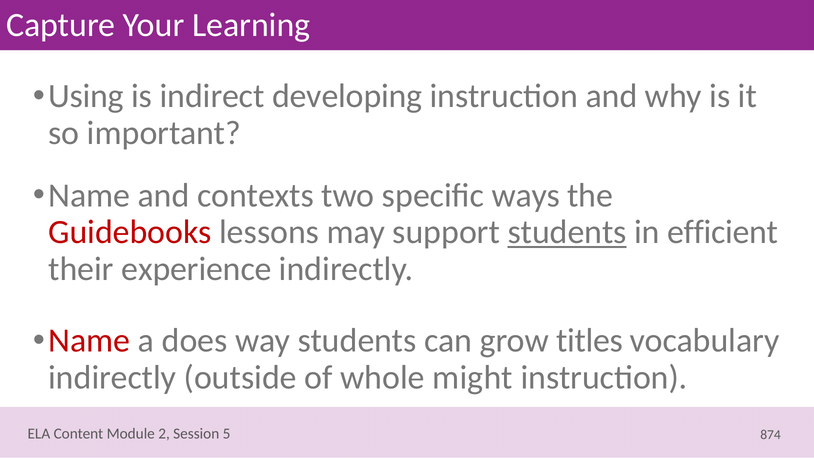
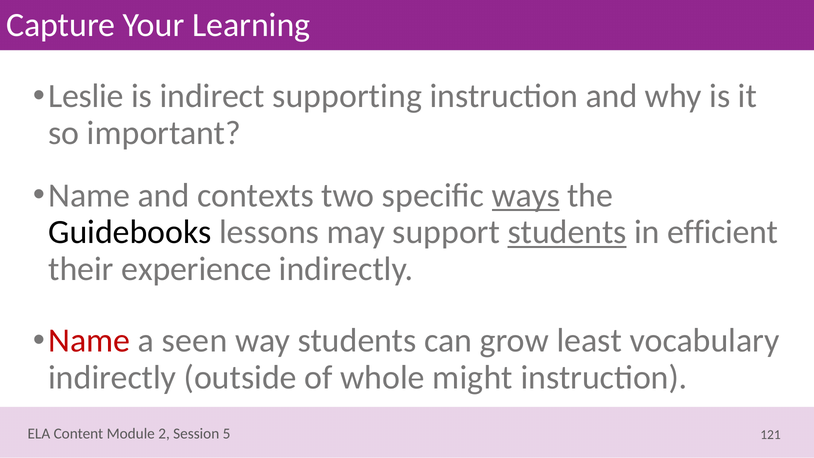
Using: Using -> Leslie
developing: developing -> supporting
ways underline: none -> present
Guidebooks colour: red -> black
does: does -> seen
titles: titles -> least
874: 874 -> 121
